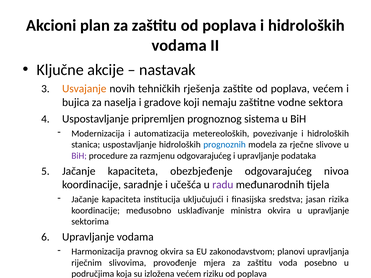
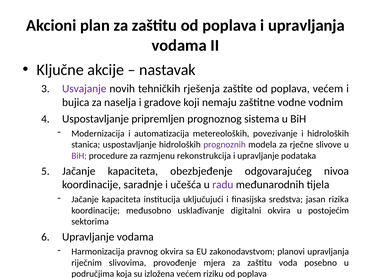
poplava i hidroloških: hidroloških -> upravljanja
Usvajanje colour: orange -> purple
sektora: sektora -> vodnim
prognoznih colour: blue -> purple
razmjenu odgovarajućeg: odgovarajućeg -> rekonstrukcija
ministra: ministra -> digitalni
u upravljanje: upravljanje -> postojećim
